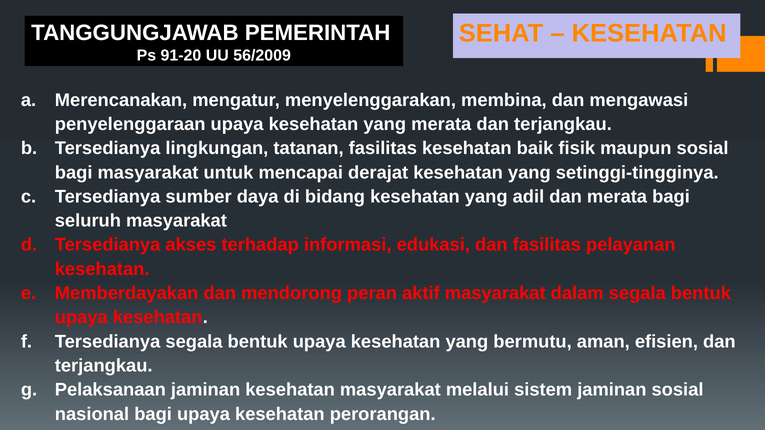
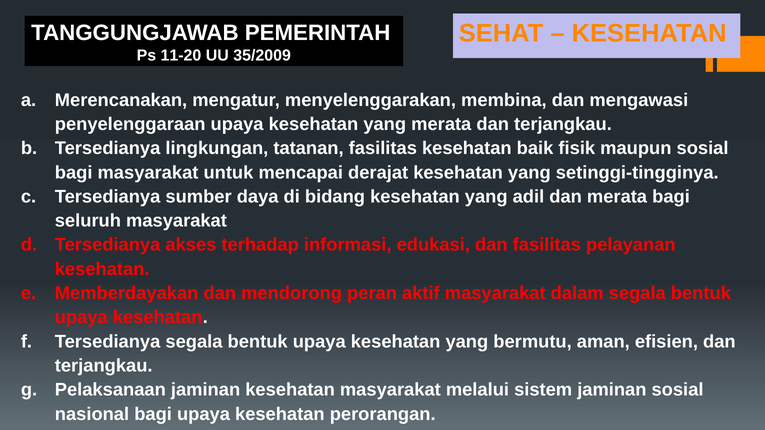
91-20: 91-20 -> 11-20
56/2009: 56/2009 -> 35/2009
